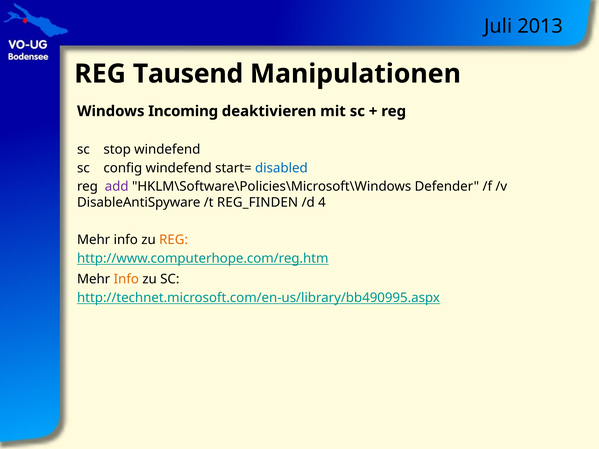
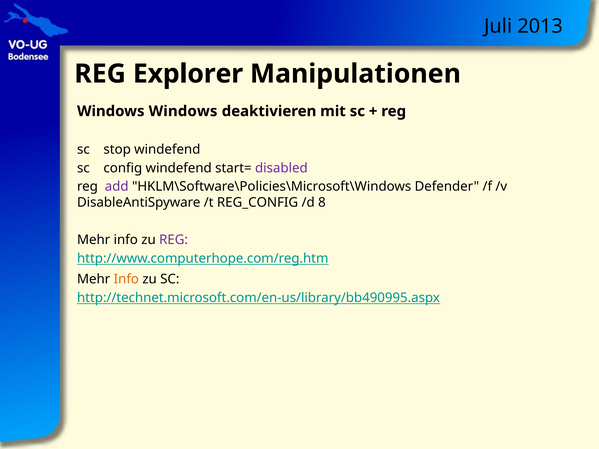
Tausend: Tausend -> Explorer
Windows Incoming: Incoming -> Windows
disabled colour: blue -> purple
REG_FINDEN: REG_FINDEN -> REG_CONFIG
4: 4 -> 8
REG at (174, 240) colour: orange -> purple
